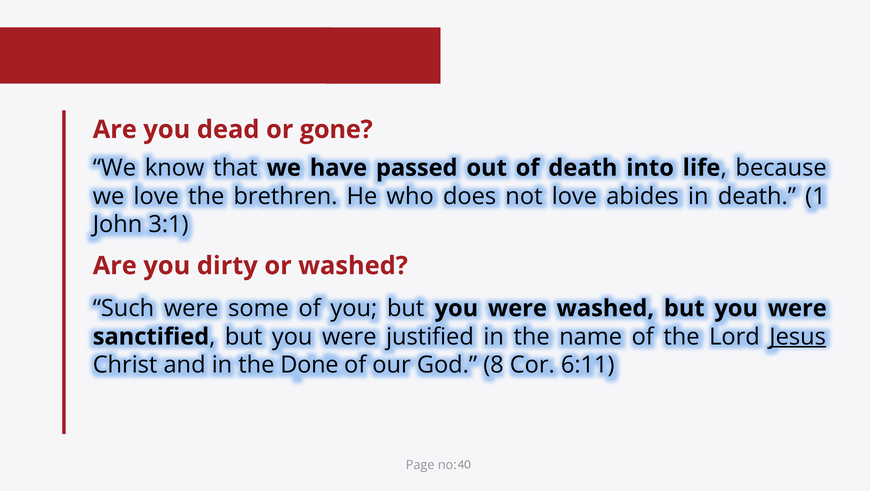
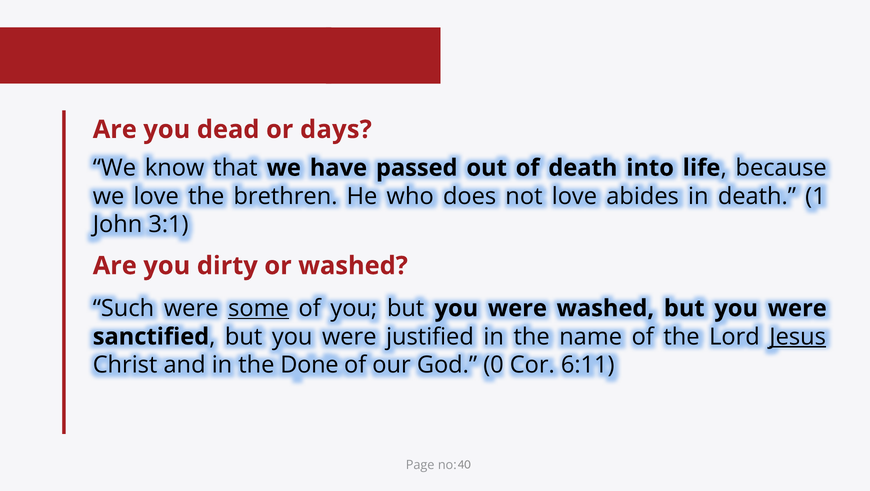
gone: gone -> days
some underline: none -> present
8: 8 -> 0
